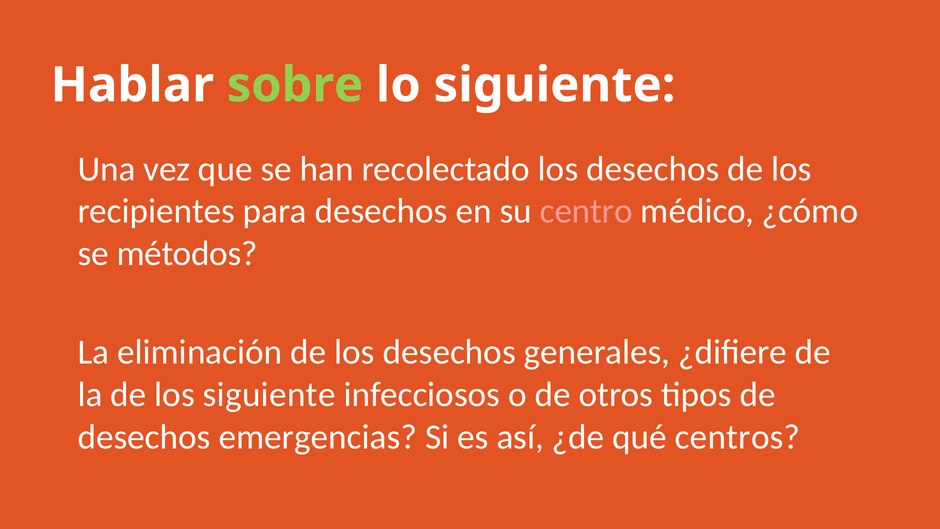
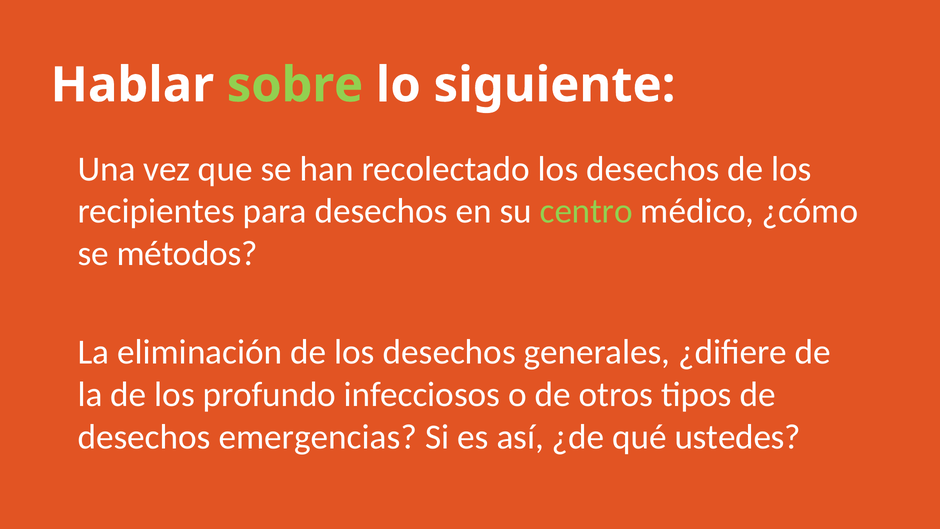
centro colour: pink -> light green
los siguiente: siguiente -> profundo
centros: centros -> ustedes
